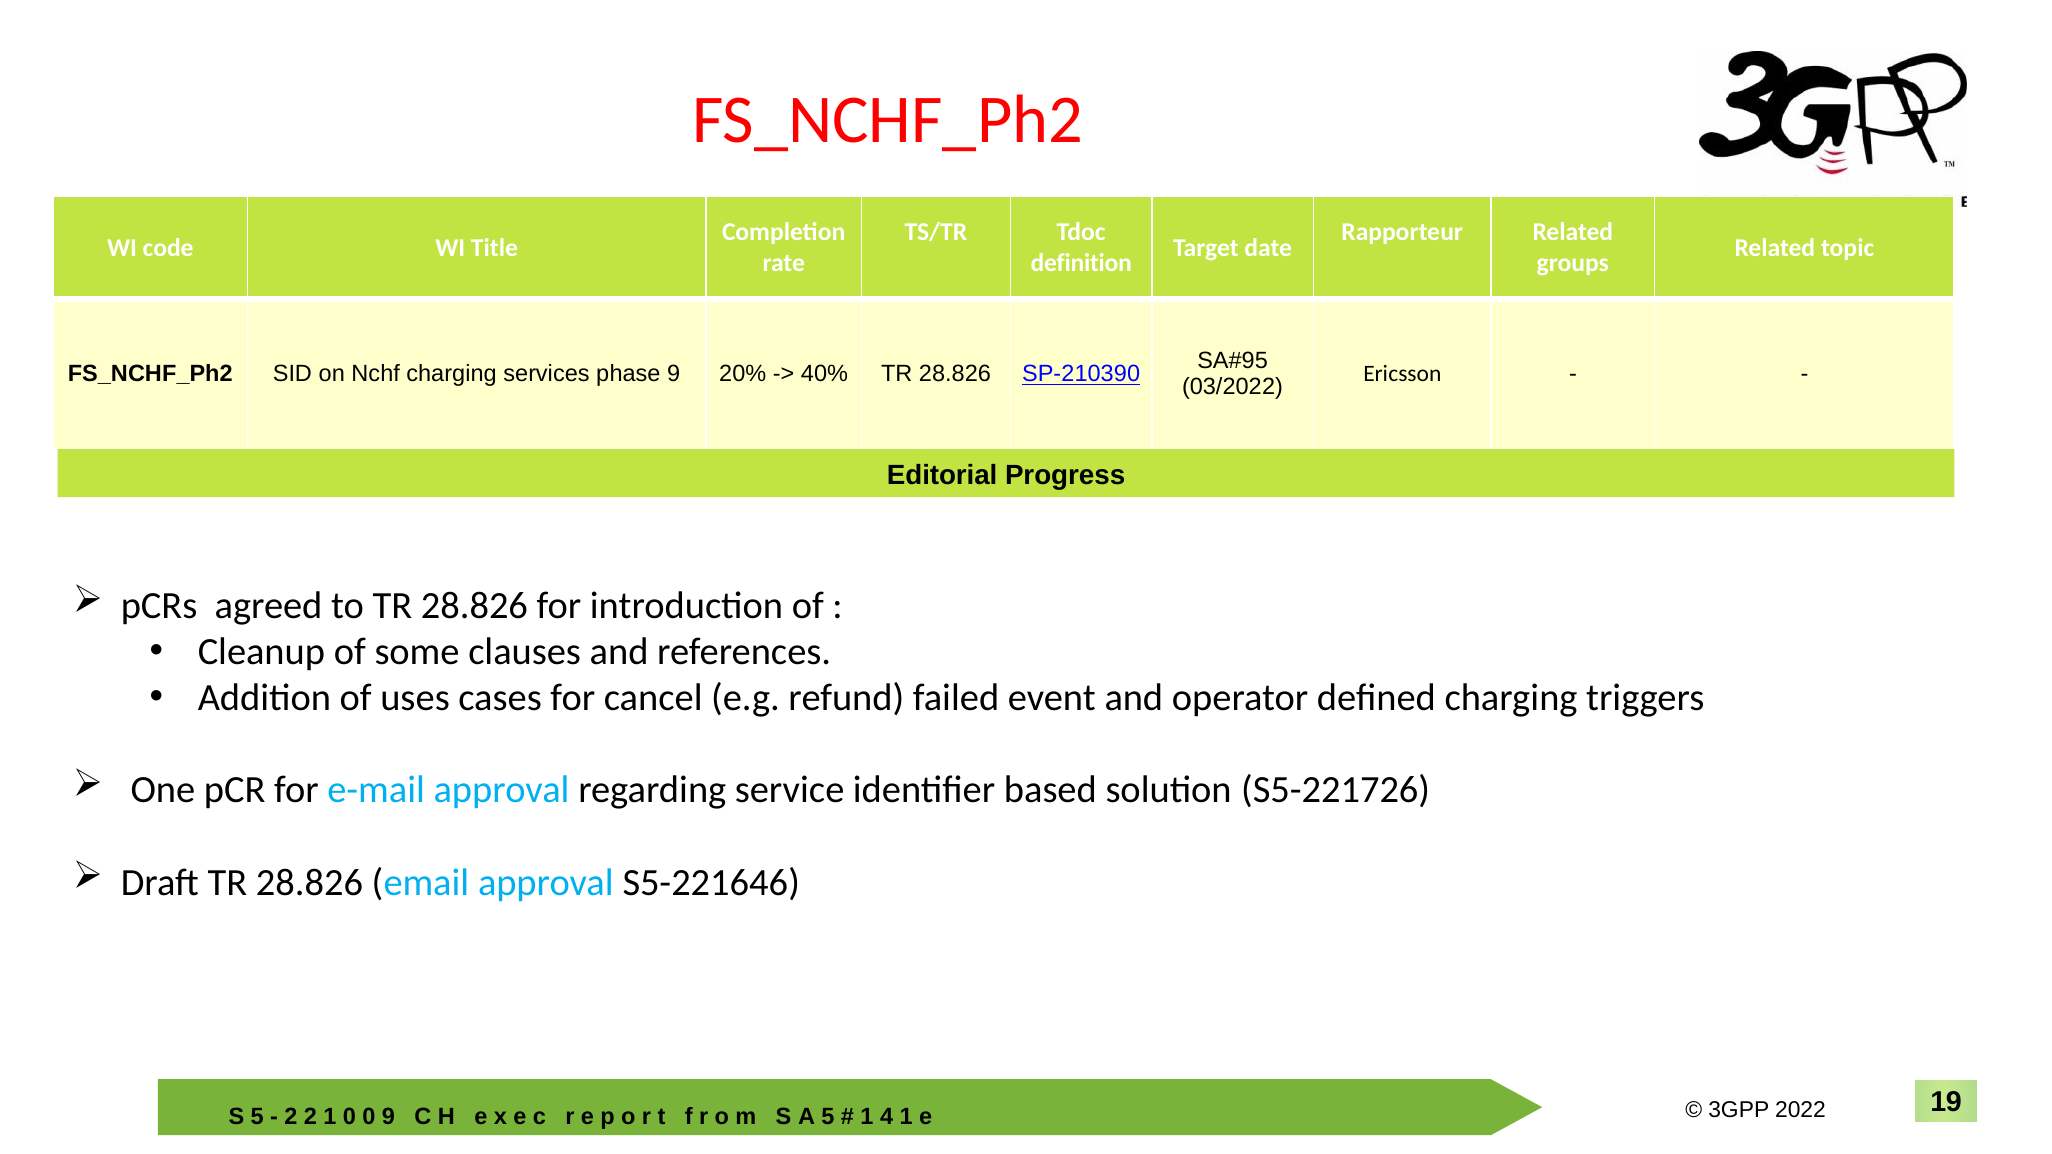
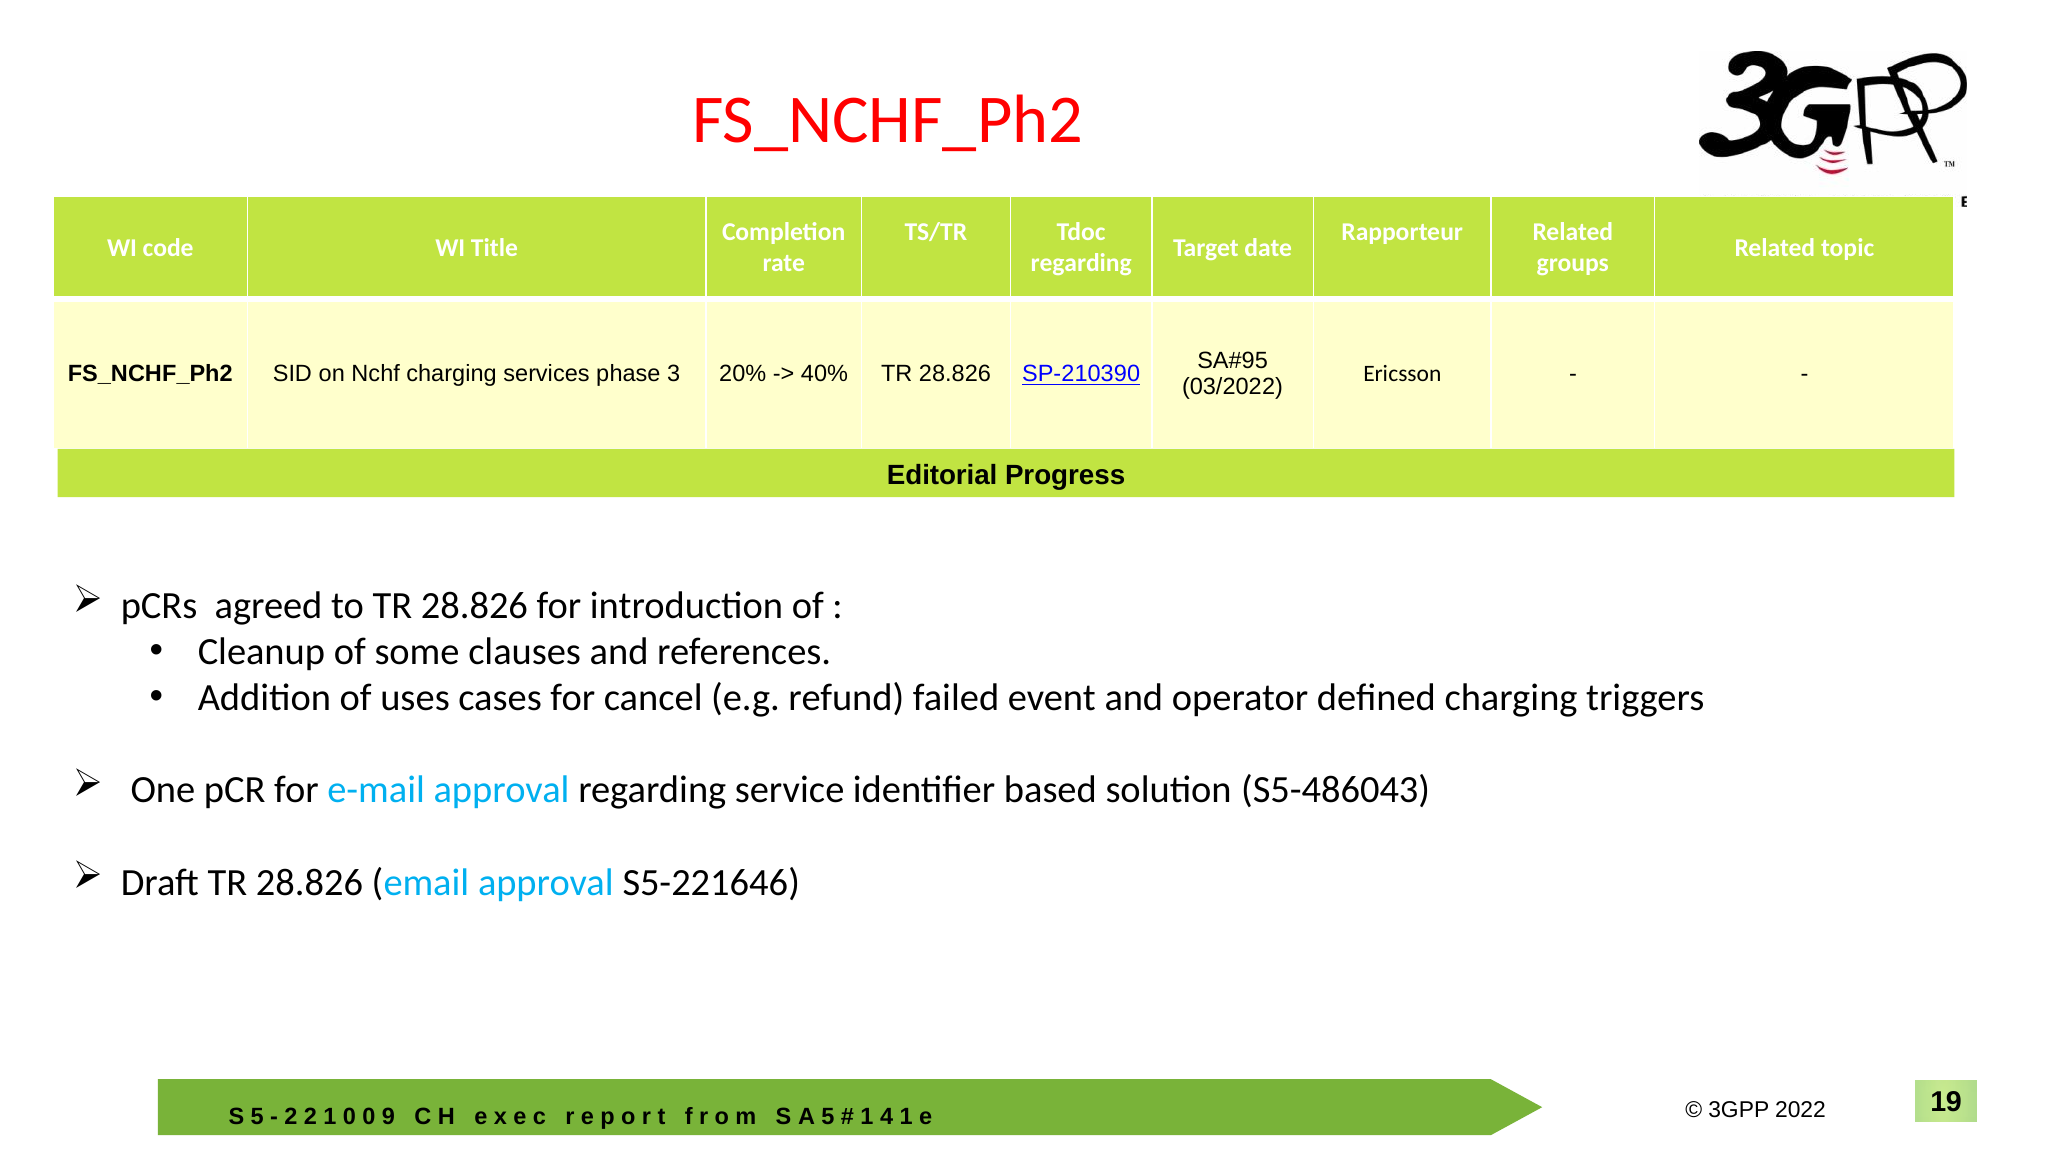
definition at (1081, 264): definition -> regarding
phase 9: 9 -> 3
S5-221726: S5-221726 -> S5-486043
